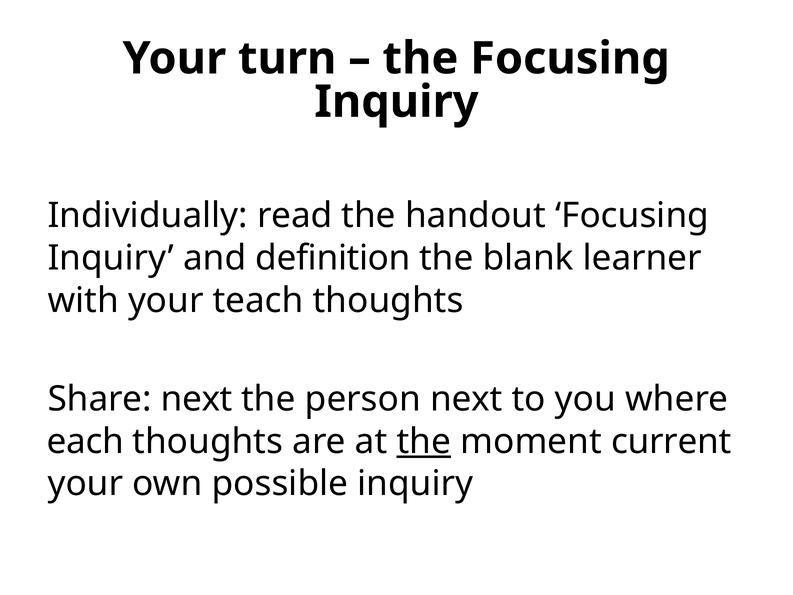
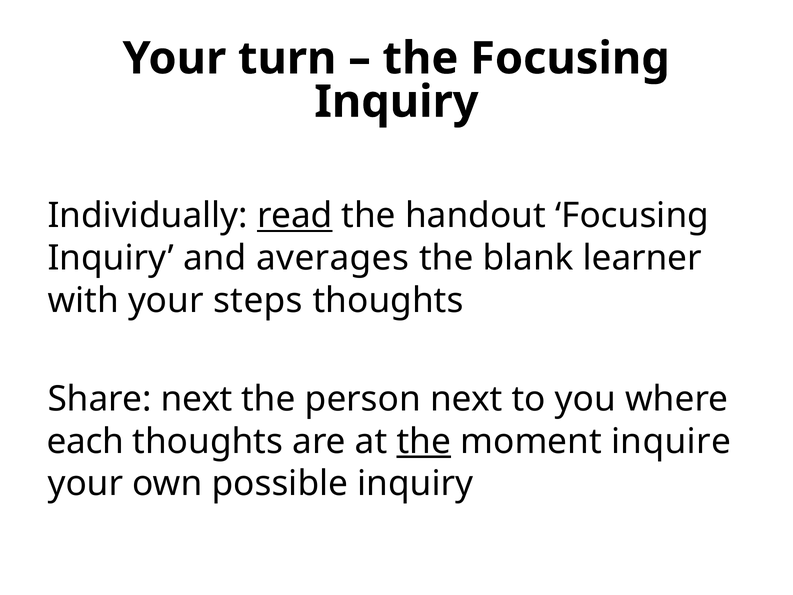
read underline: none -> present
definition: definition -> averages
teach: teach -> steps
current: current -> inquire
